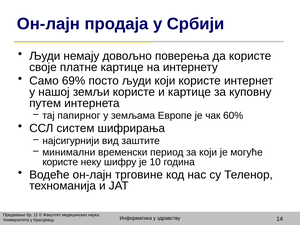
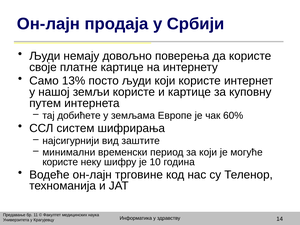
69%: 69% -> 13%
папирног: папирног -> добићете
